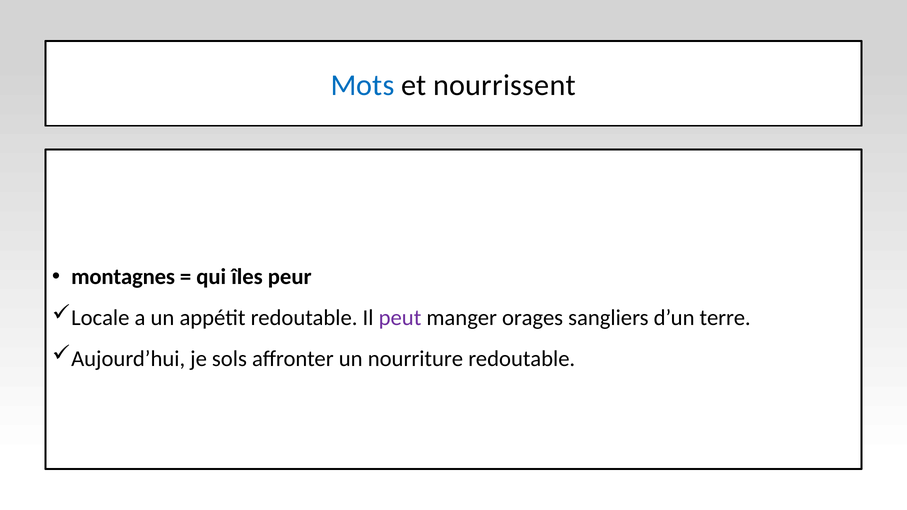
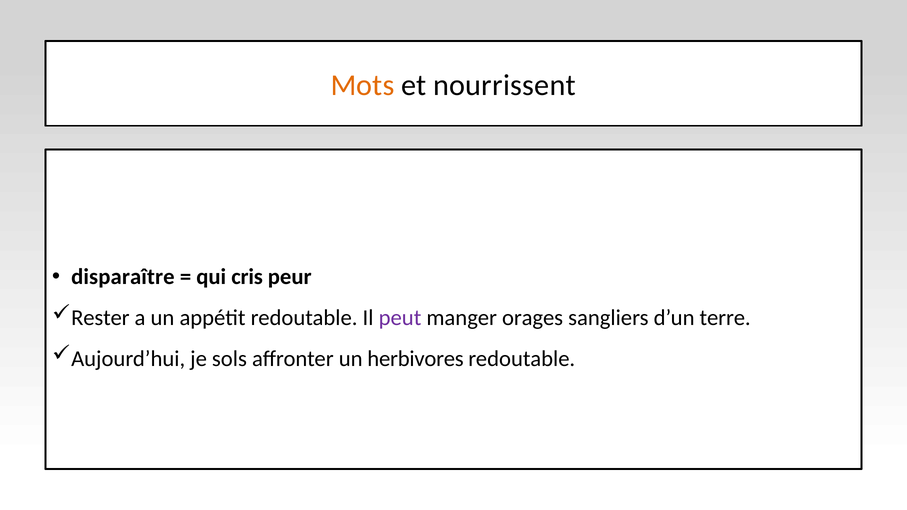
Mots colour: blue -> orange
montagnes: montagnes -> disparaître
îles: îles -> cris
Locale: Locale -> Rester
nourriture: nourriture -> herbivores
